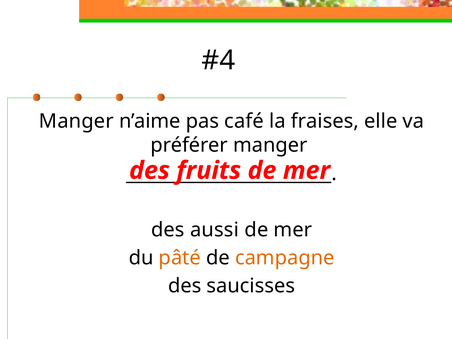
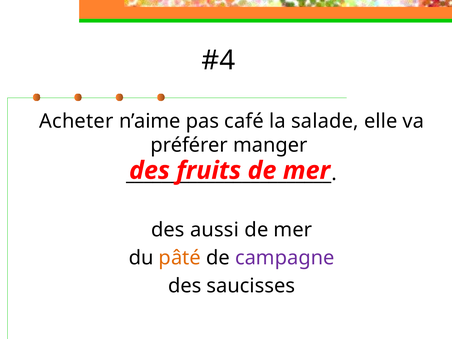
Manger at (76, 121): Manger -> Acheter
fraises: fraises -> salade
campagne colour: orange -> purple
